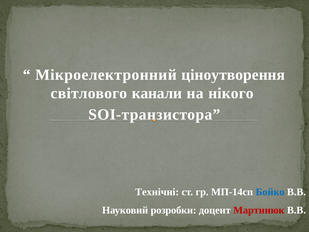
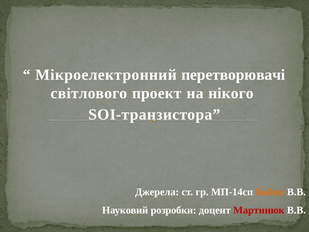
ціноутворення: ціноутворення -> перетворювачі
канали: канали -> проект
Технічні: Технічні -> Джерела
Бойко colour: blue -> orange
